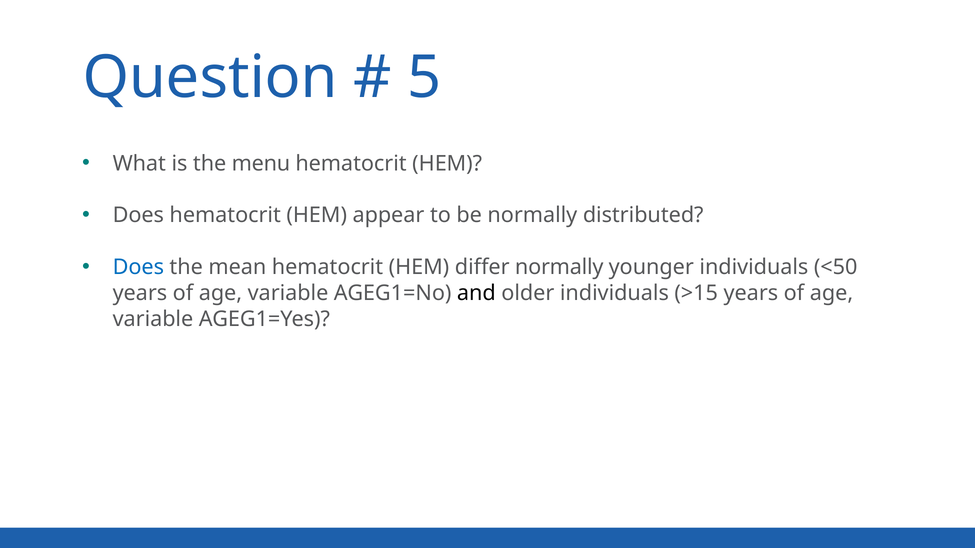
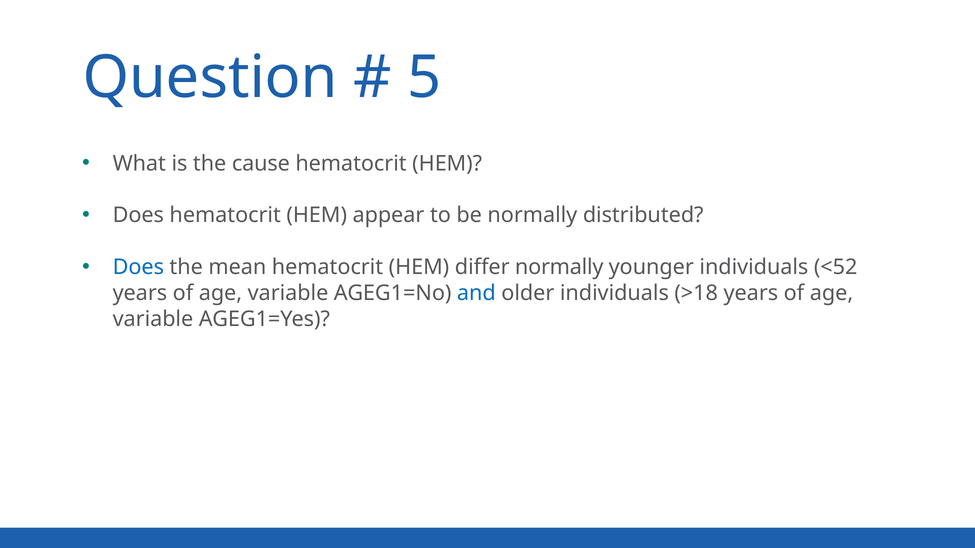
menu: menu -> cause
<50: <50 -> <52
and colour: black -> blue
>15: >15 -> >18
